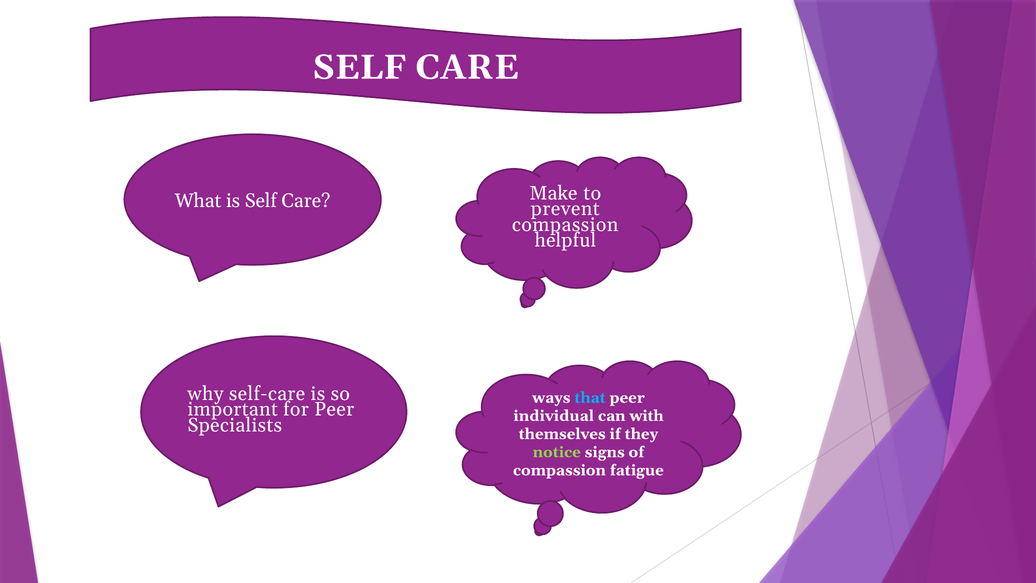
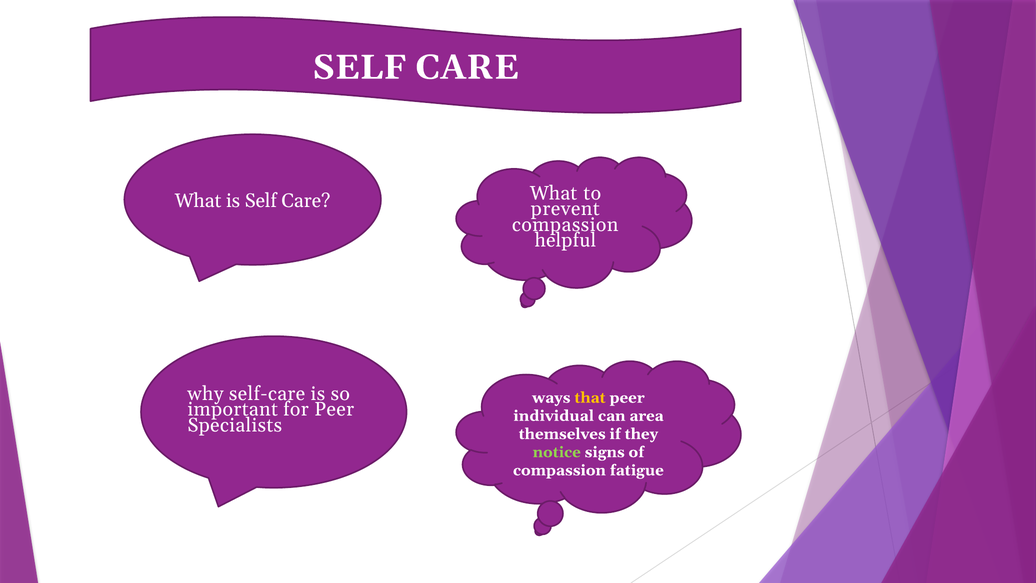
Make at (553, 193): Make -> What
that colour: light blue -> yellow
with: with -> area
